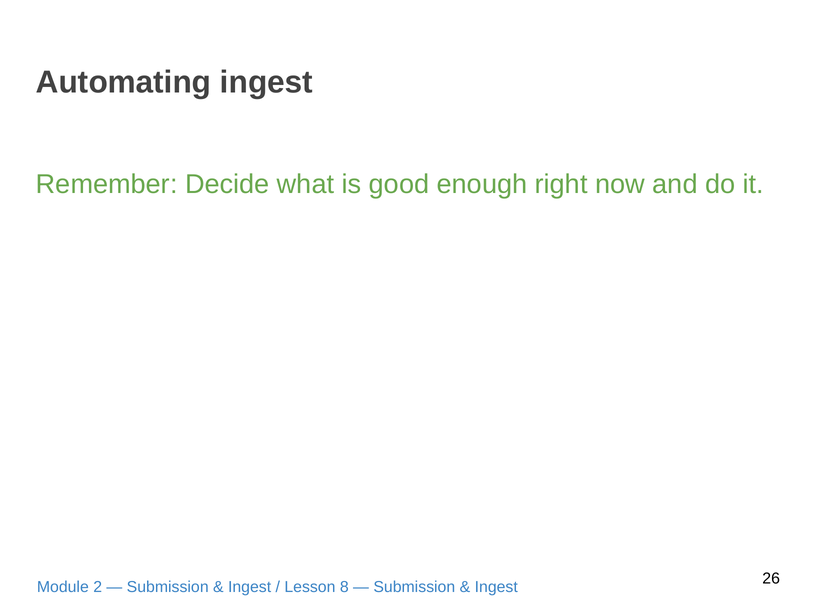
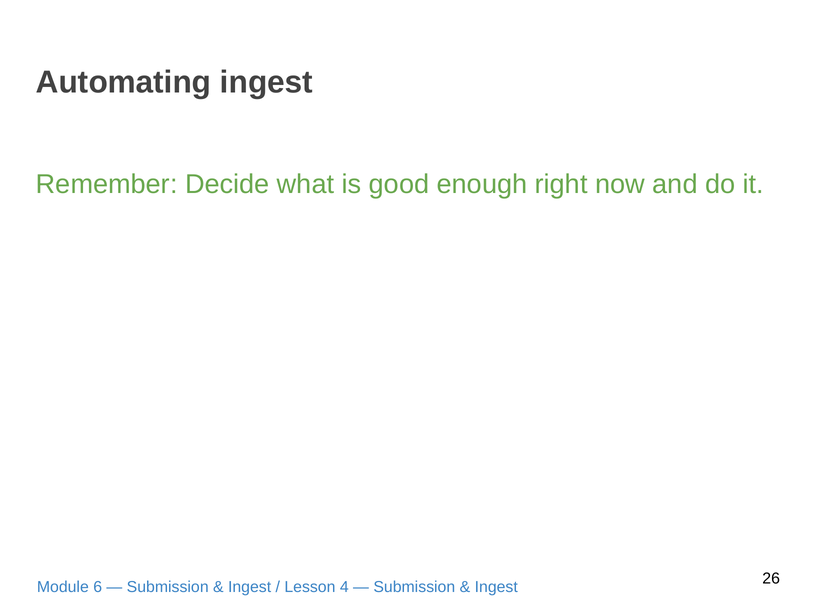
2: 2 -> 6
8: 8 -> 4
